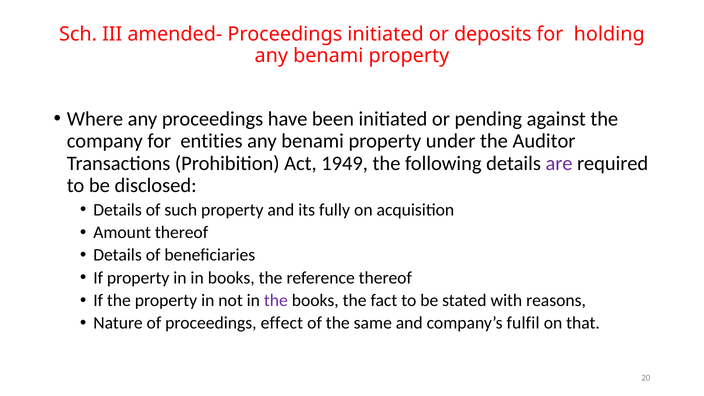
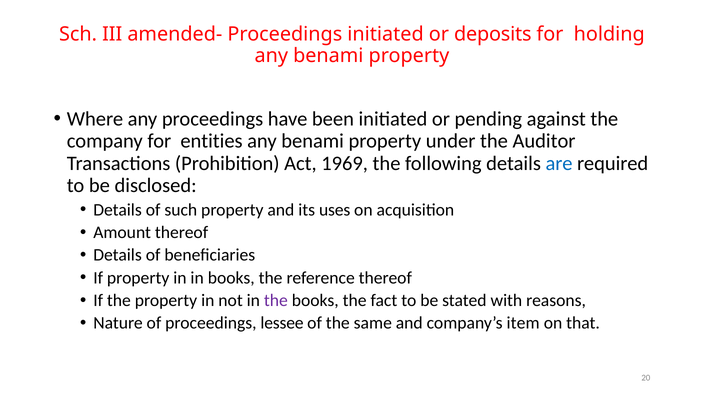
1949: 1949 -> 1969
are colour: purple -> blue
fully: fully -> uses
effect: effect -> lessee
fulfil: fulfil -> item
